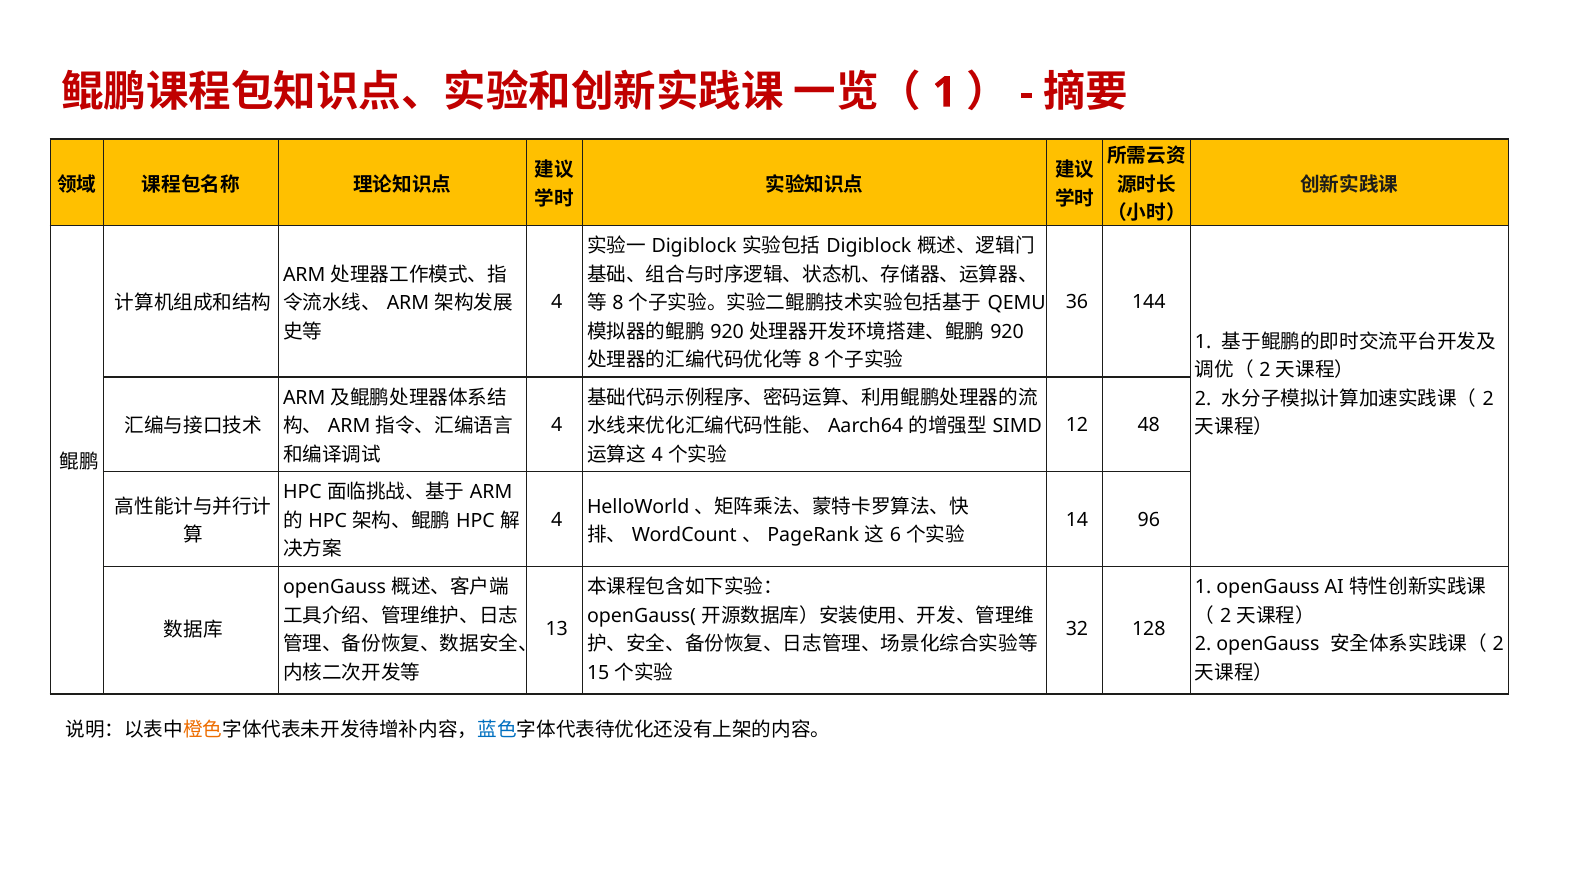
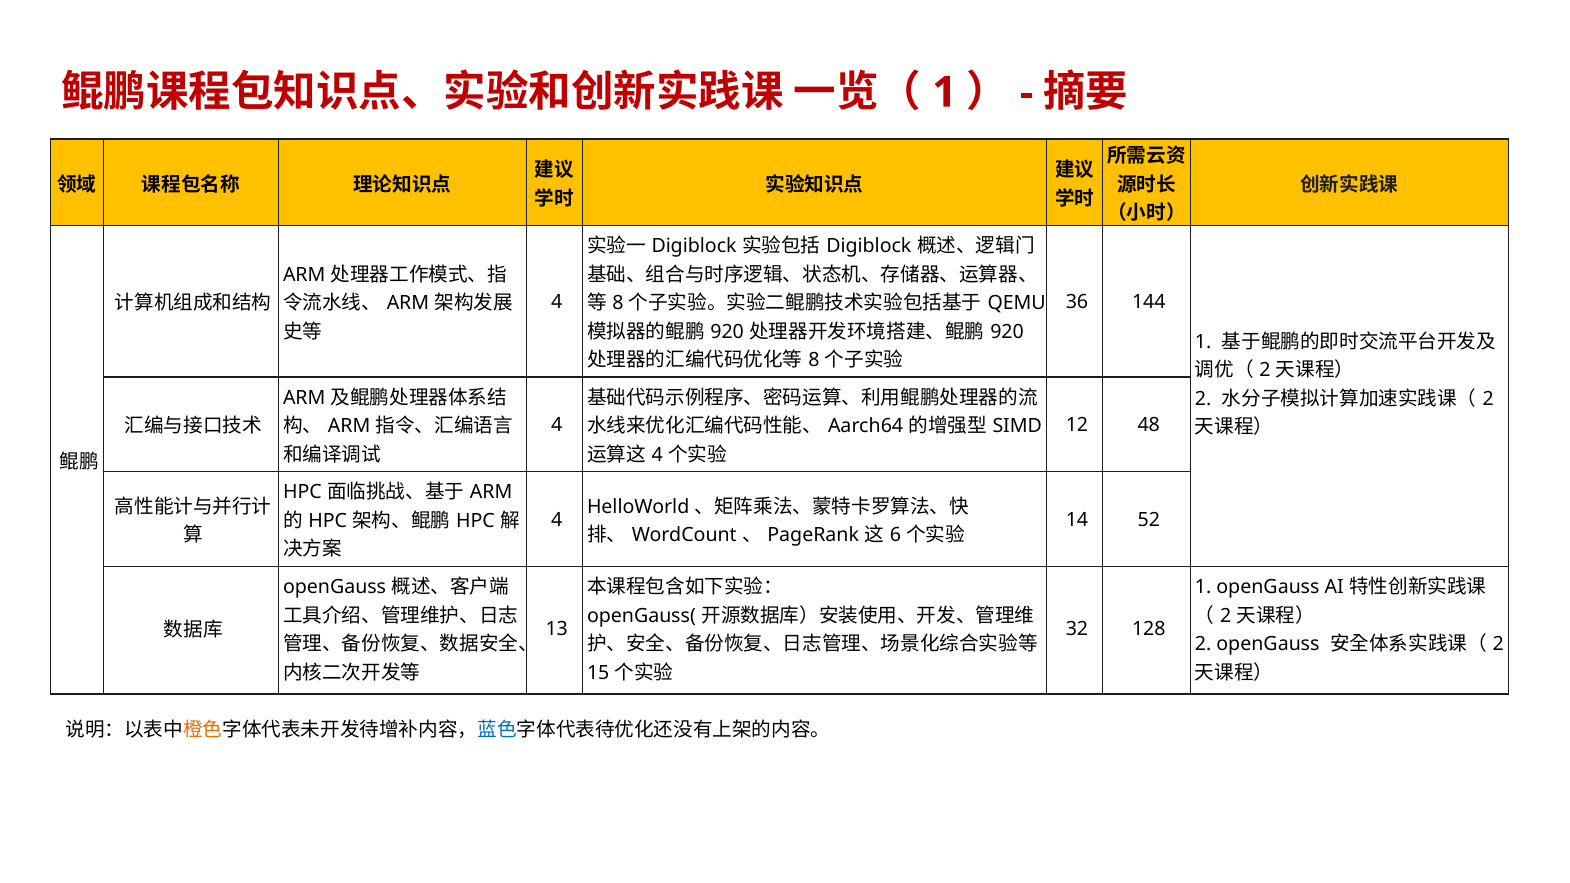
96: 96 -> 52
